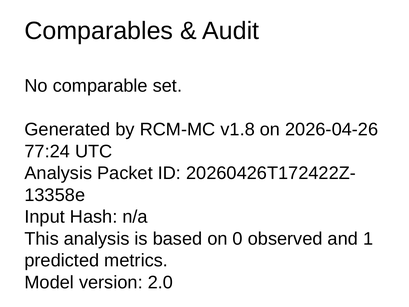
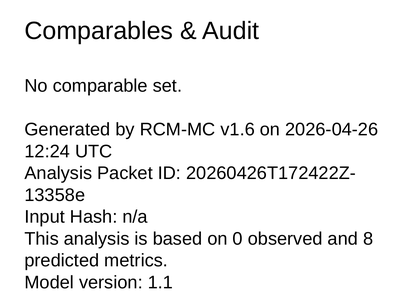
v1.8: v1.8 -> v1.6
77:24: 77:24 -> 12:24
1: 1 -> 8
2.0: 2.0 -> 1.1
